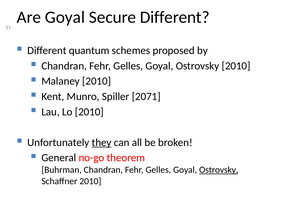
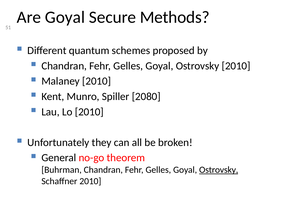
Secure Different: Different -> Methods
2071: 2071 -> 2080
they underline: present -> none
